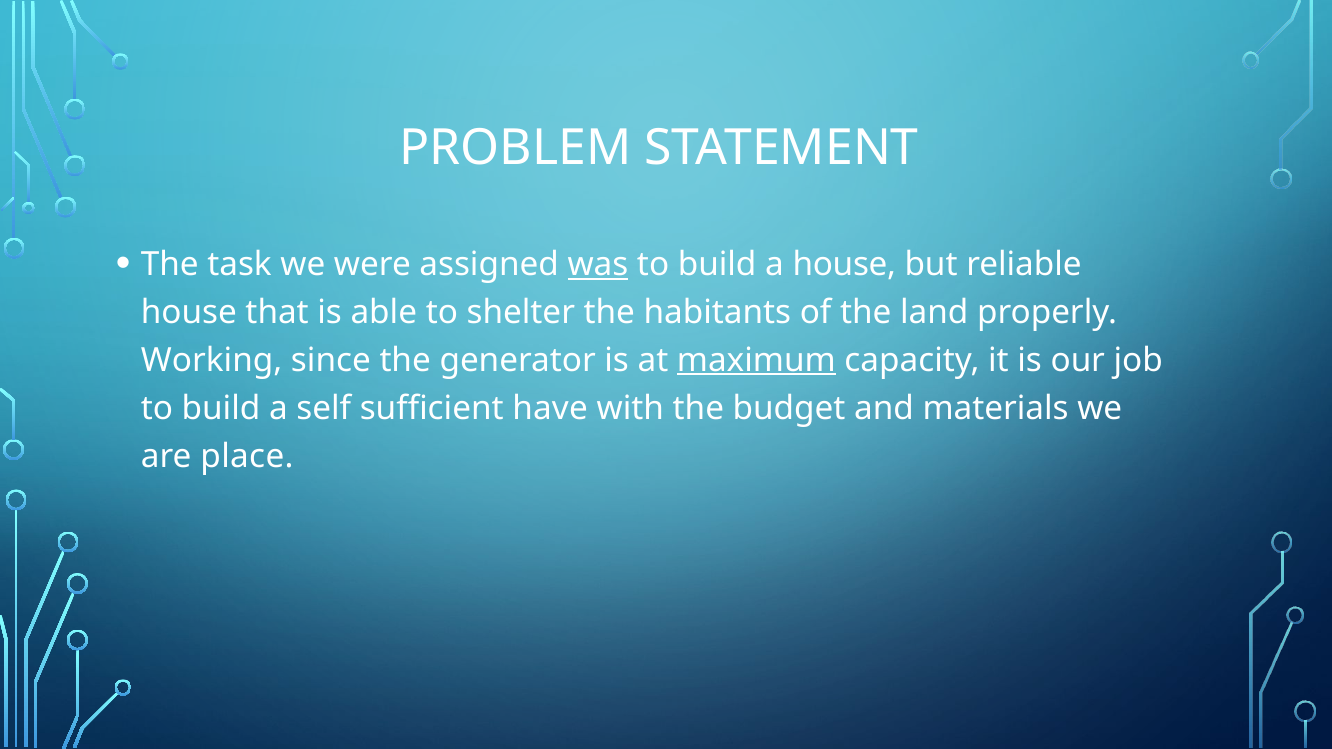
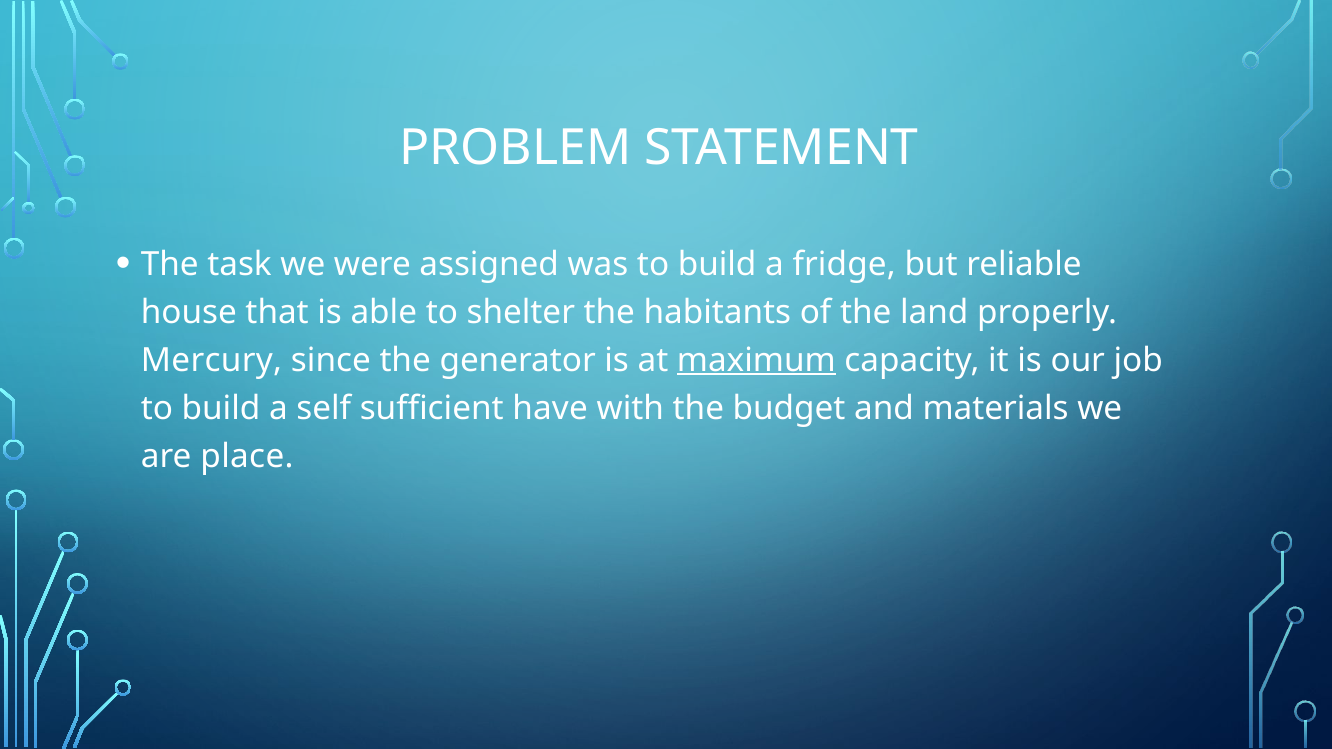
was underline: present -> none
a house: house -> fridge
Working: Working -> Mercury
